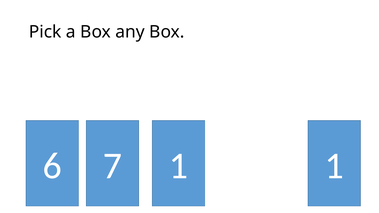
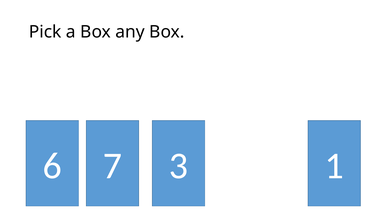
7 1: 1 -> 3
